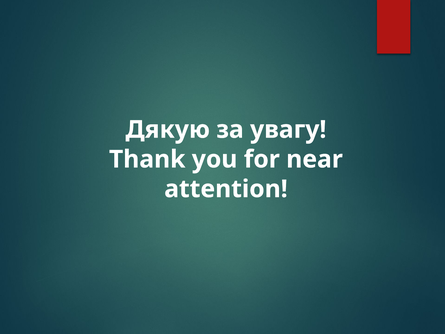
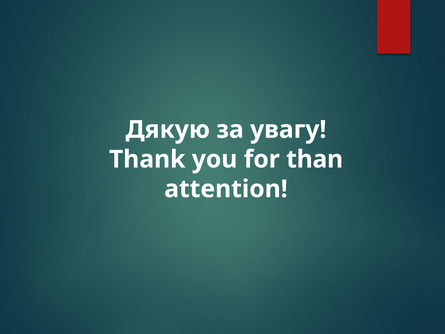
near: near -> than
